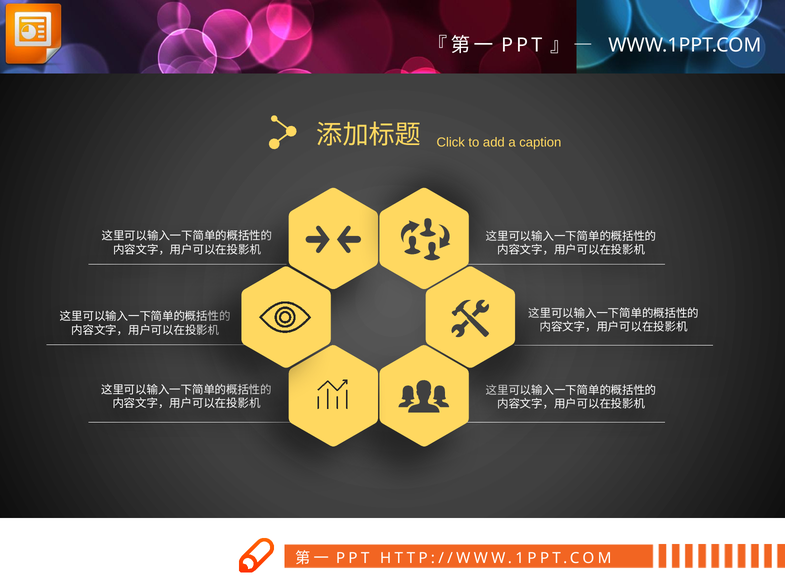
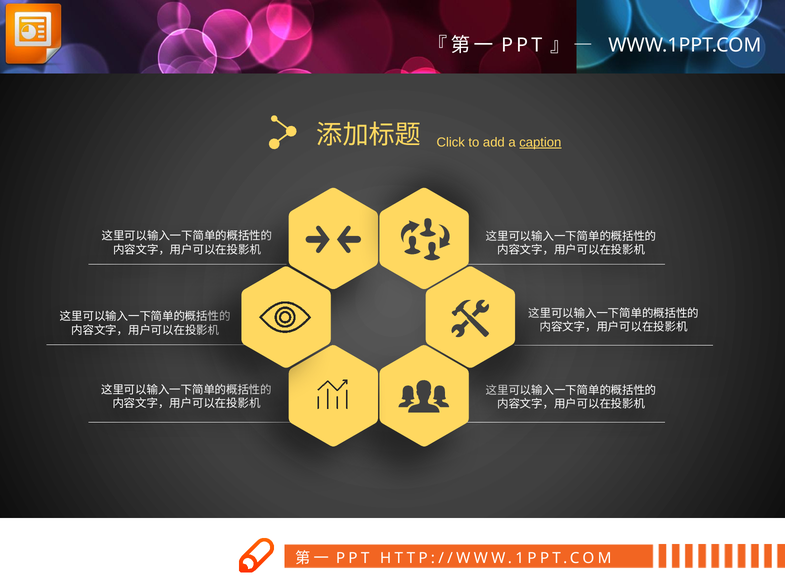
caption underline: none -> present
